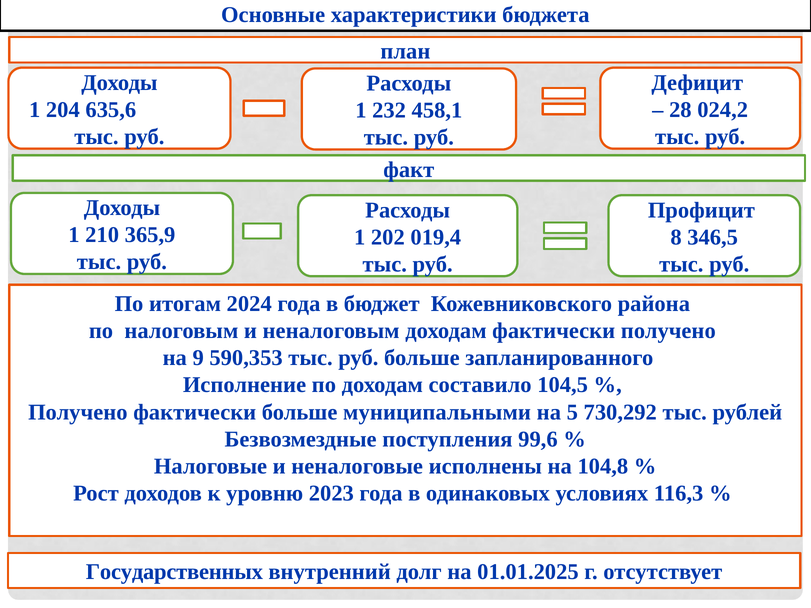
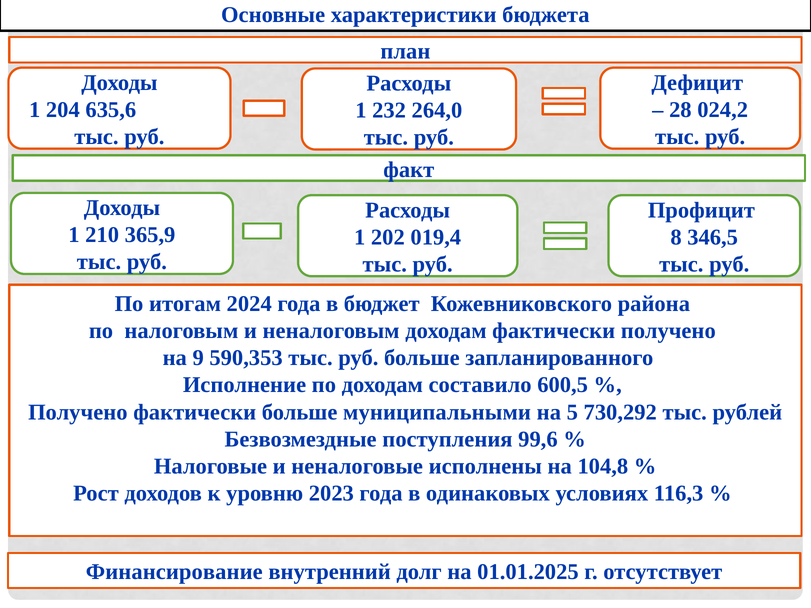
458,1: 458,1 -> 264,0
104,5: 104,5 -> 600,5
Государственных: Государственных -> Финансирование
